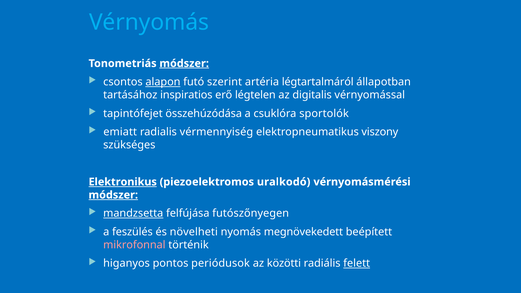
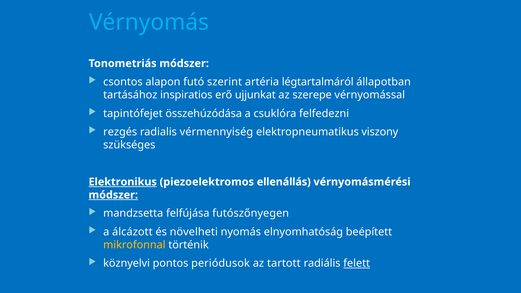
módszer at (184, 63) underline: present -> none
alapon underline: present -> none
légtelen: légtelen -> ujjunkat
digitalis: digitalis -> szerepe
sportolók: sportolók -> felfedezni
emiatt: emiatt -> rezgés
uralkodó: uralkodó -> ellenállás
mandzsetta underline: present -> none
feszülés: feszülés -> álcázott
megnövekedett: megnövekedett -> elnyomhatóság
mikrofonnal colour: pink -> yellow
higanyos: higanyos -> köznyelvi
közötti: közötti -> tartott
